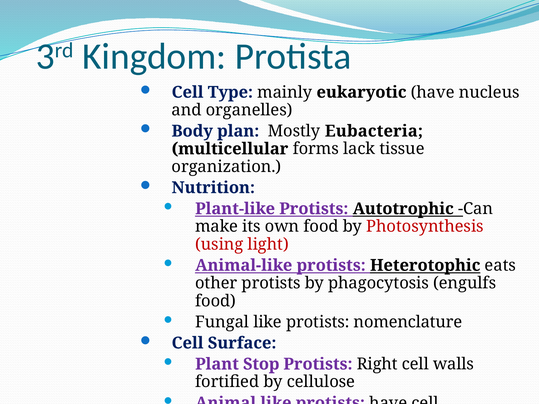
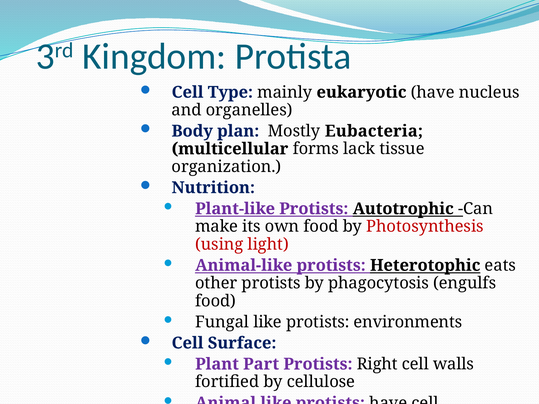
nomenclature: nomenclature -> environments
Stop: Stop -> Part
